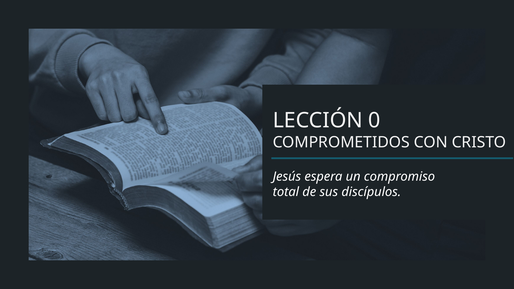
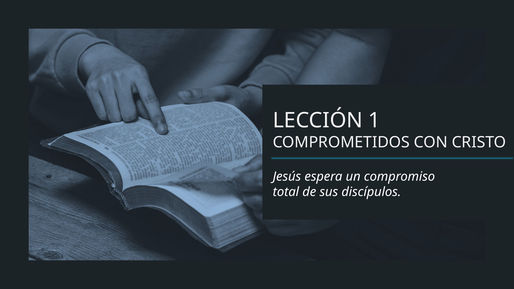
0: 0 -> 1
